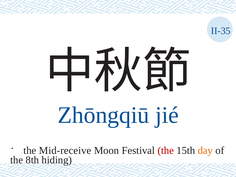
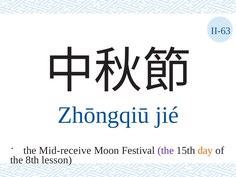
II-35: II-35 -> II-63
the at (166, 150) colour: red -> purple
hiding: hiding -> lesson
